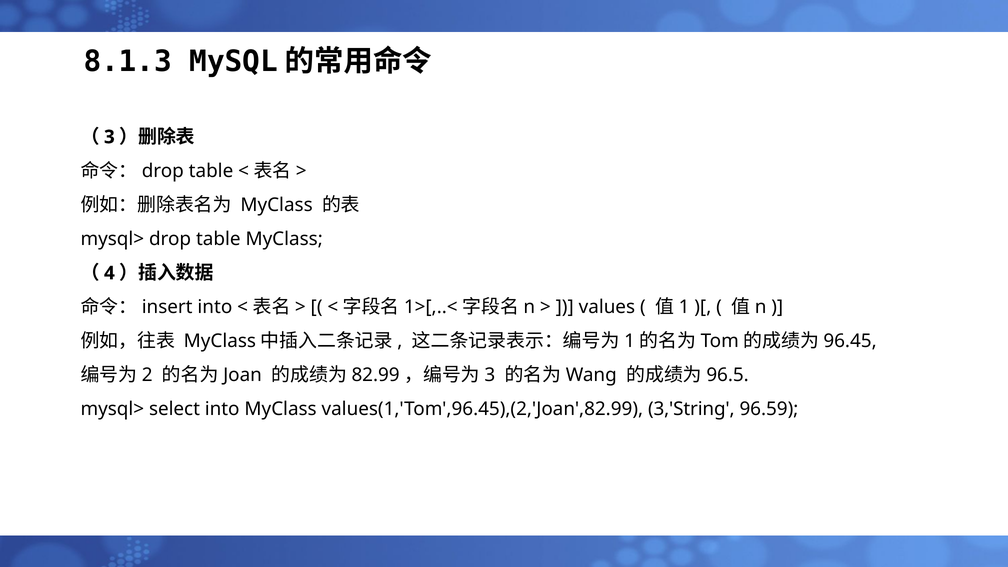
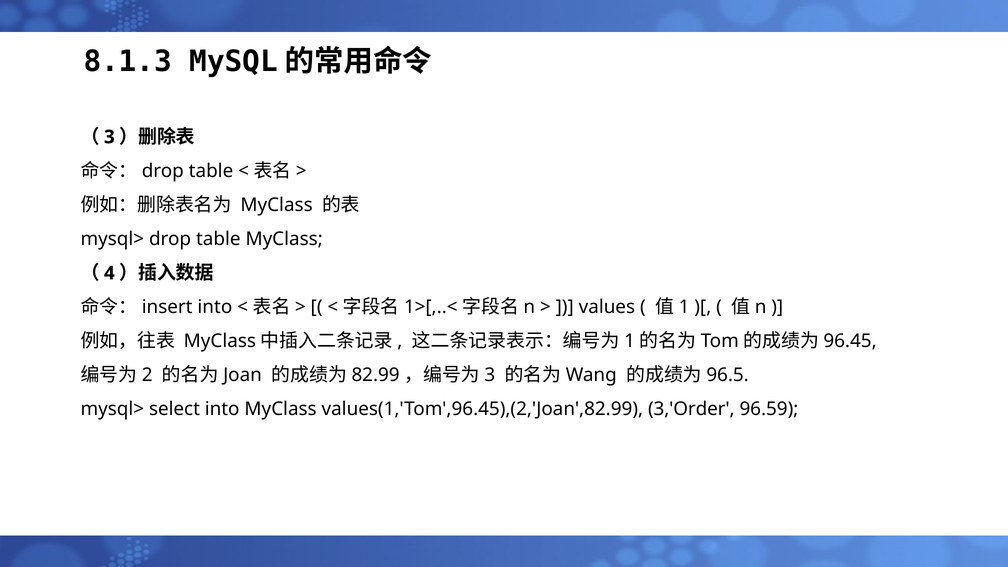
3,'String: 3,'String -> 3,'Order
